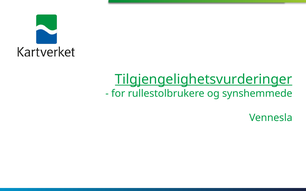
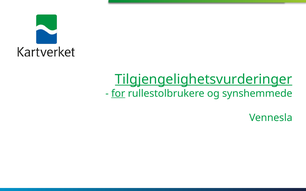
for underline: none -> present
